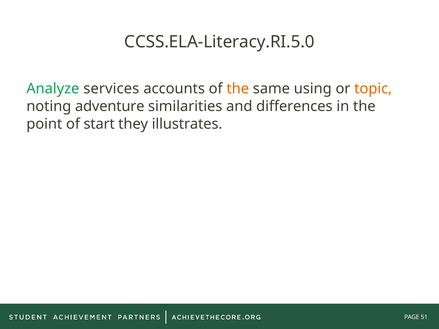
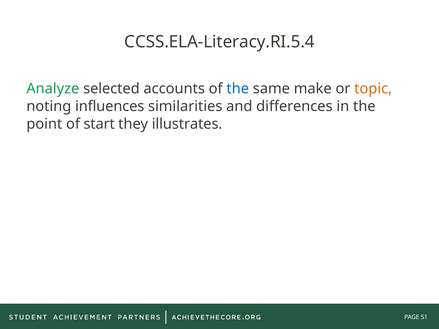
CCSS.ELA-Literacy.RI.5.0: CCSS.ELA-Literacy.RI.5.0 -> CCSS.ELA-Literacy.RI.5.4
services: services -> selected
the at (238, 89) colour: orange -> blue
using: using -> make
adventure: adventure -> influences
